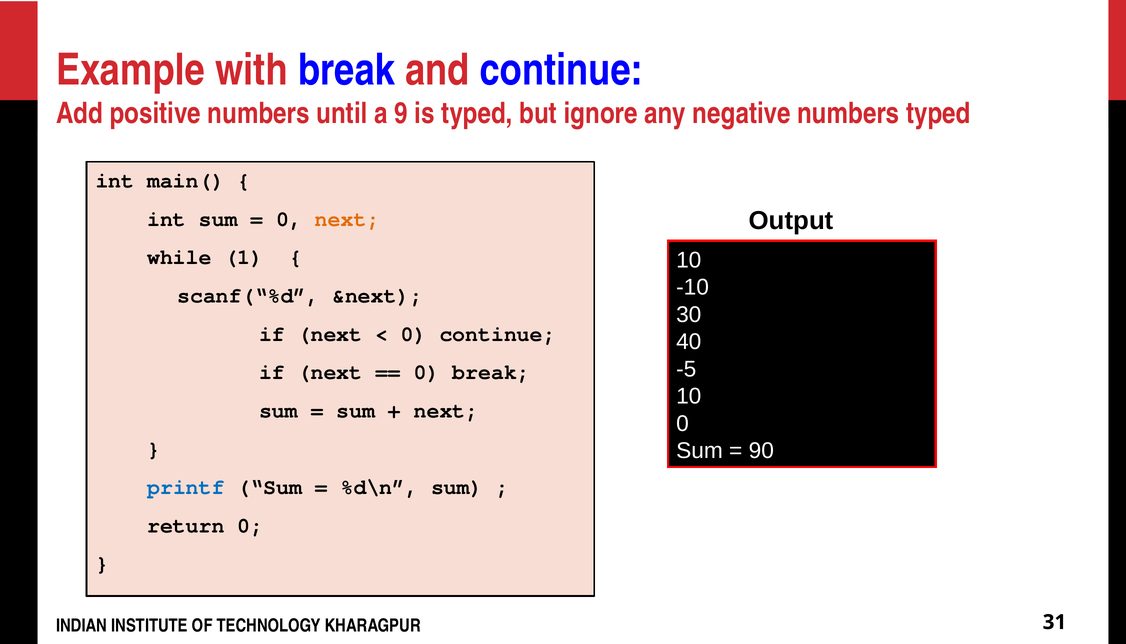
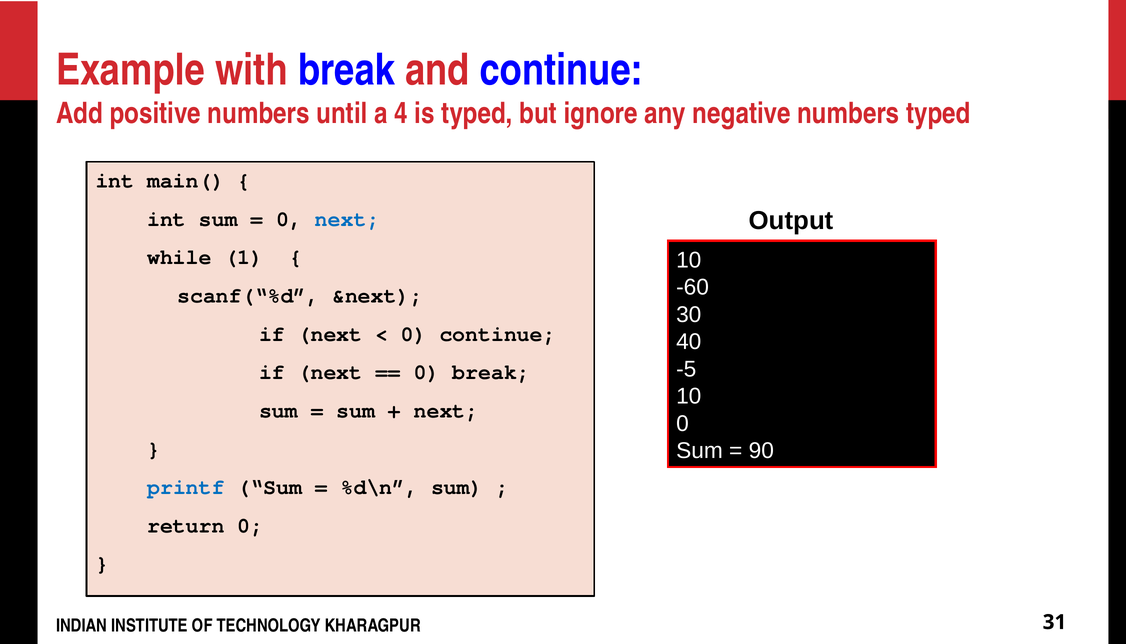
9: 9 -> 4
next at (347, 219) colour: orange -> blue
-10: -10 -> -60
